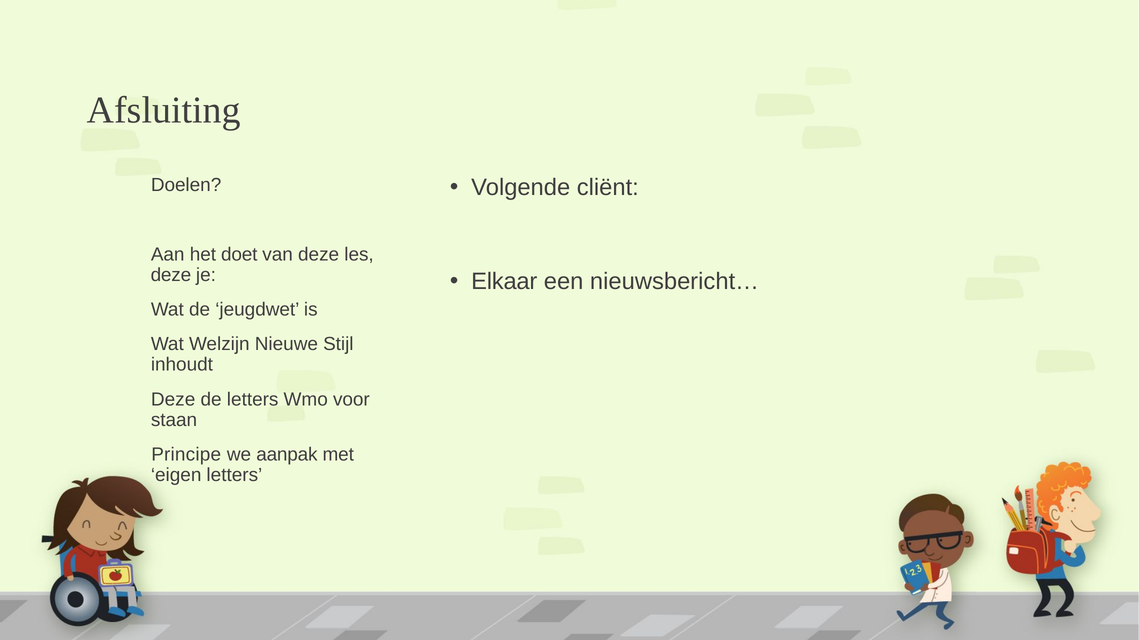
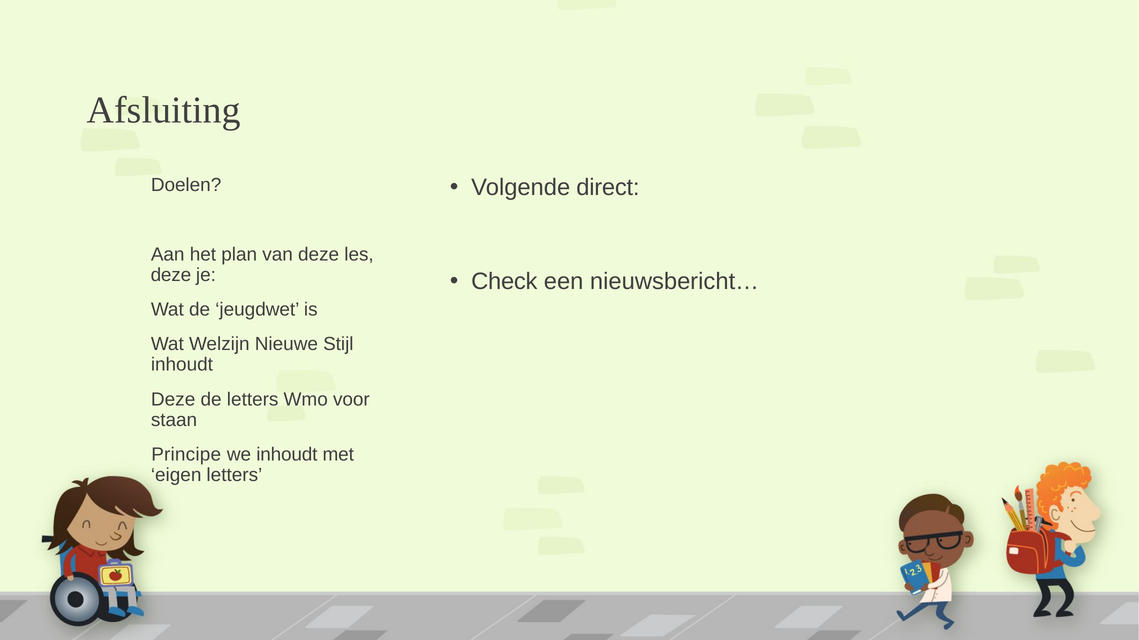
cliënt: cliënt -> direct
doet: doet -> plan
Elkaar: Elkaar -> Check
we aanpak: aanpak -> inhoudt
